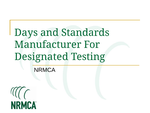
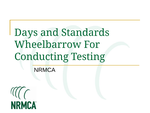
Manufacturer: Manufacturer -> Wheelbarrow
Designated: Designated -> Conducting
